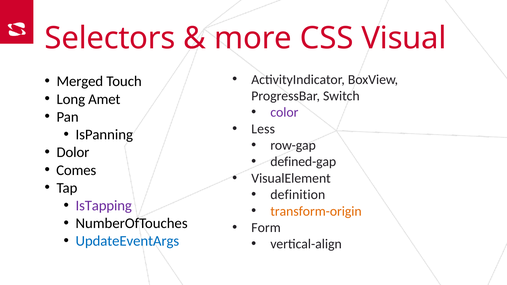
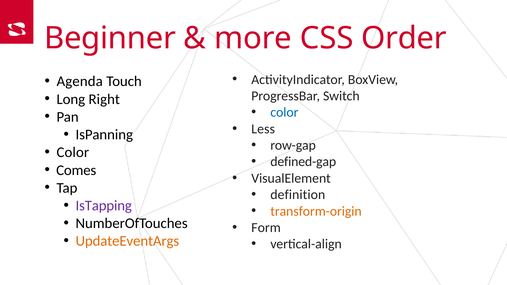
Selectors: Selectors -> Beginner
Visual: Visual -> Order
Merged: Merged -> Agenda
Amet: Amet -> Right
color at (284, 113) colour: purple -> blue
Dolor at (73, 153): Dolor -> Color
UpdateEventArgs colour: blue -> orange
